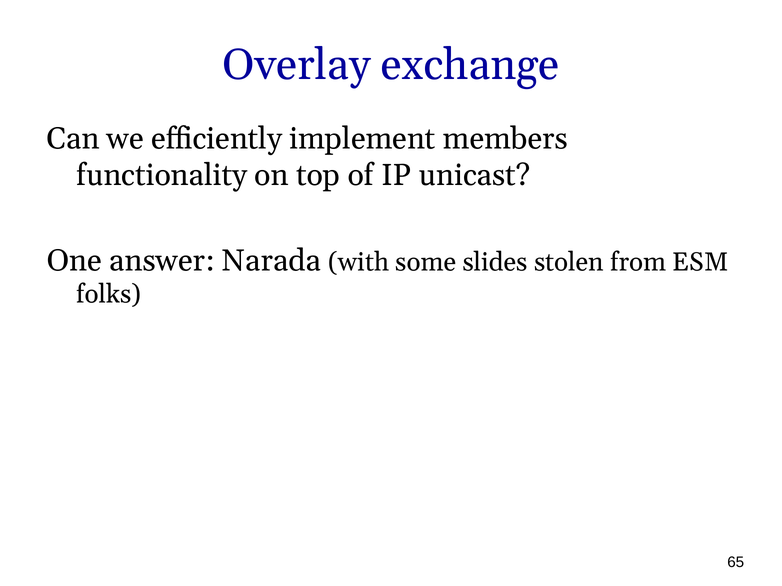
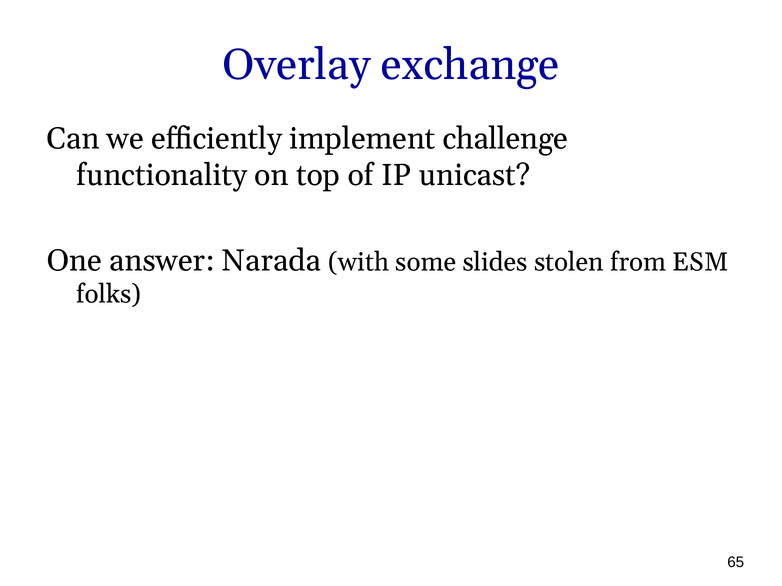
members: members -> challenge
